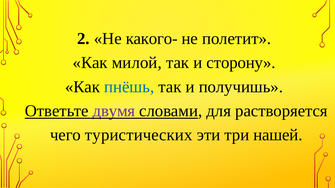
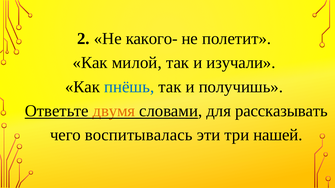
сторону: сторону -> изучали
двумя colour: purple -> orange
растворяется: растворяется -> рассказывать
туристических: туристических -> воспитывалась
